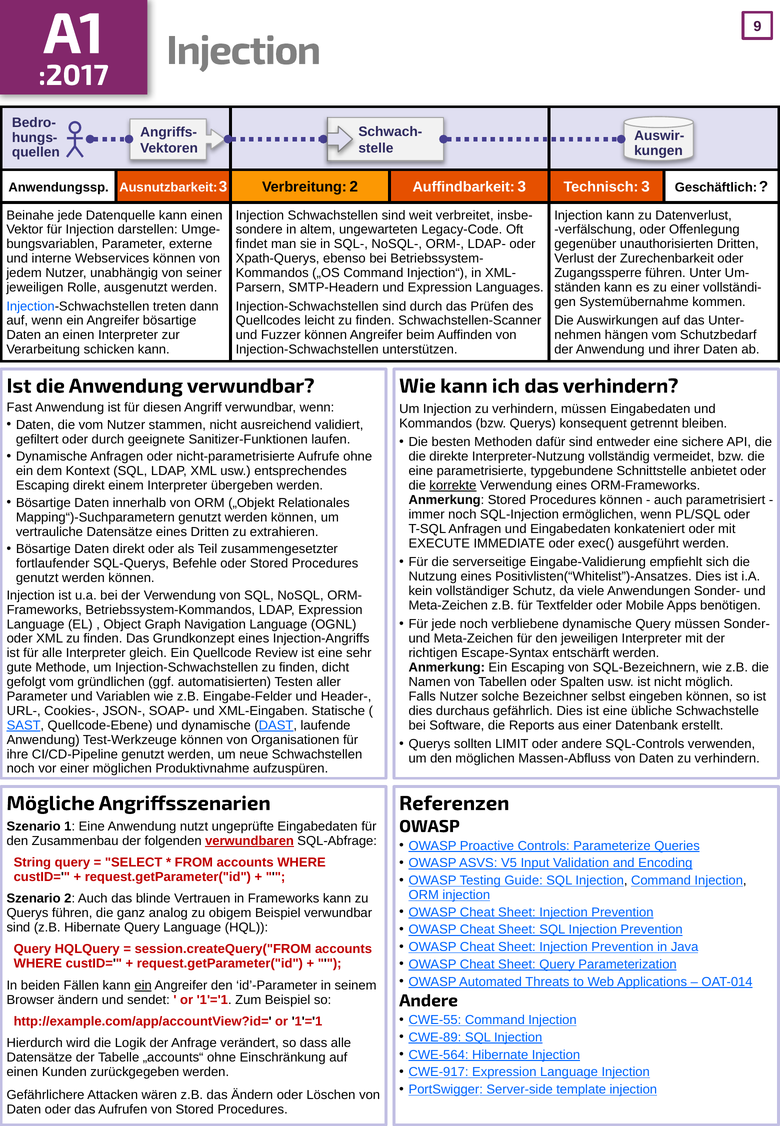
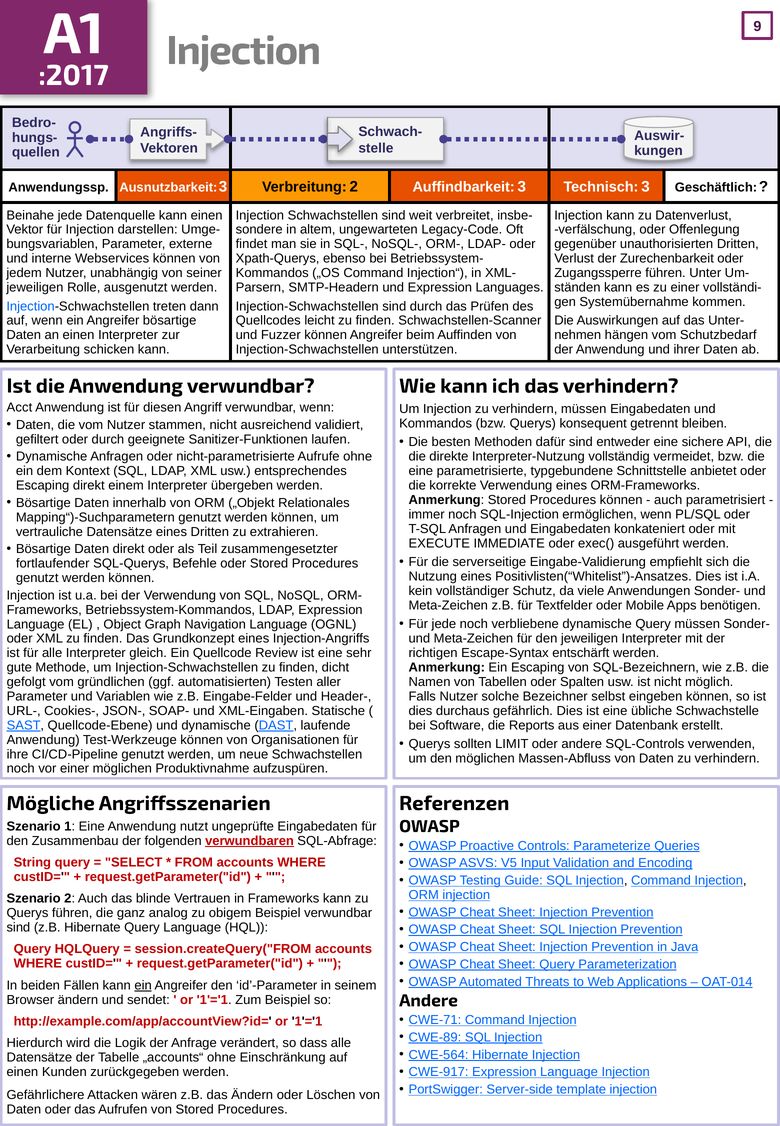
Fast: Fast -> Acct
korrekte underline: present -> none
CWE-55: CWE-55 -> CWE-71
